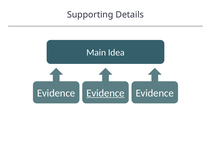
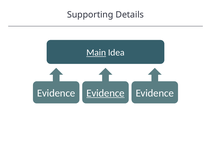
Main underline: none -> present
